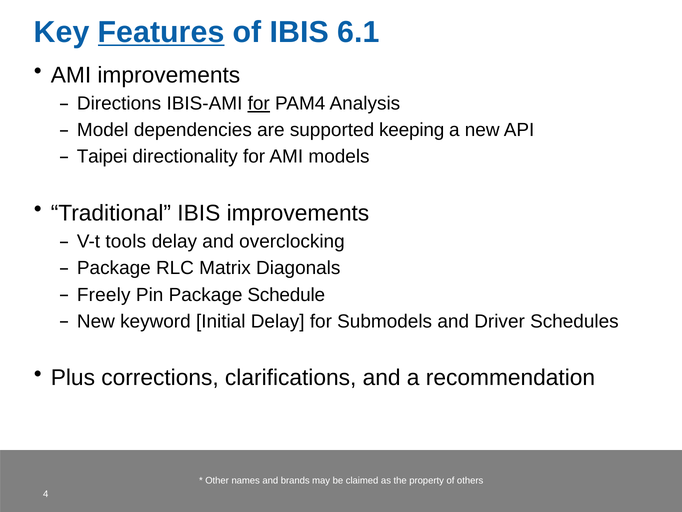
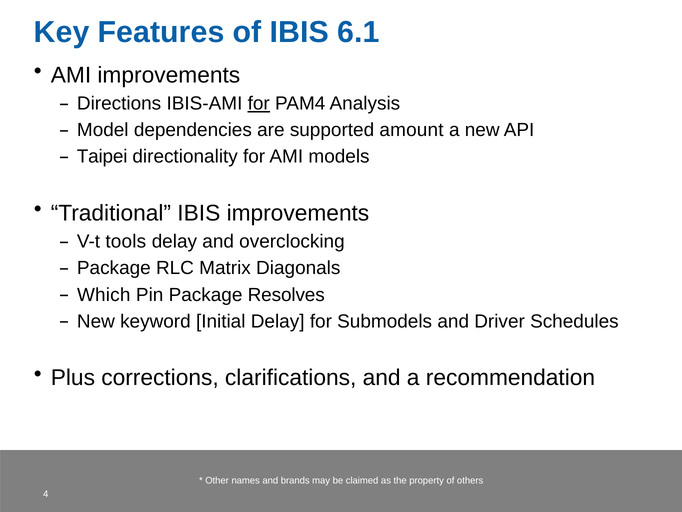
Features underline: present -> none
keeping: keeping -> amount
Freely: Freely -> Which
Schedule: Schedule -> Resolves
